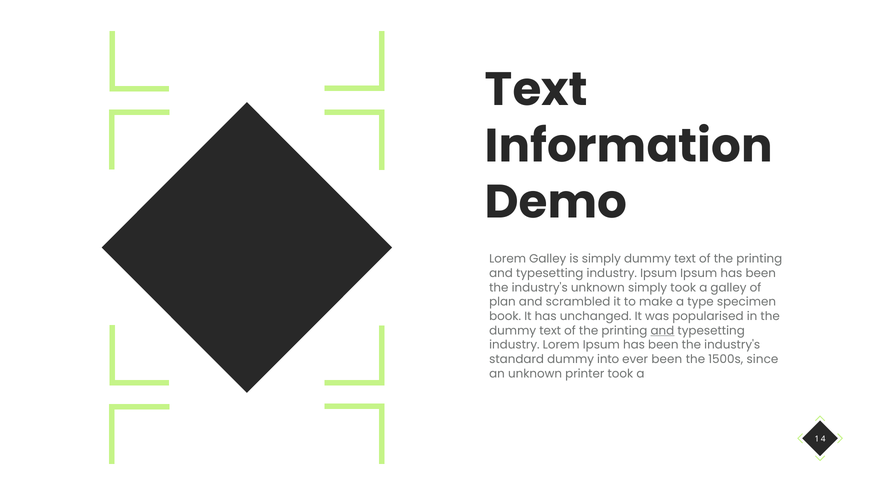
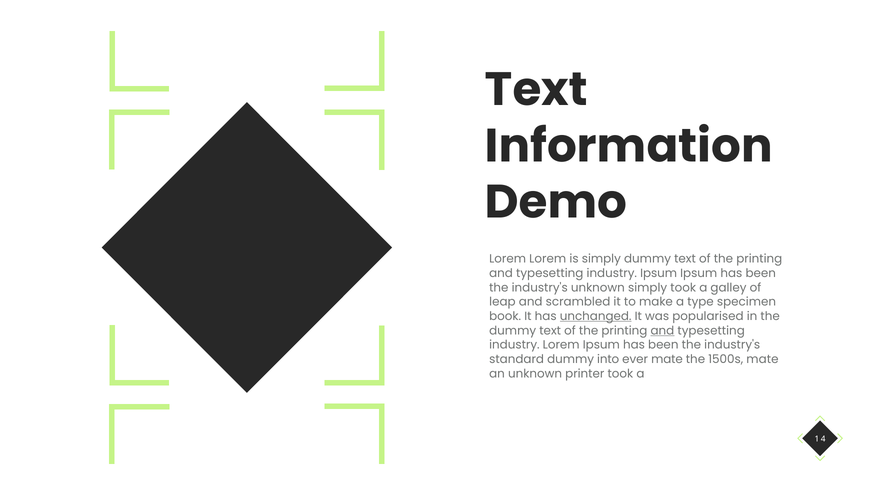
Lorem Galley: Galley -> Lorem
plan: plan -> leap
unchanged underline: none -> present
ever been: been -> mate
1500s since: since -> mate
